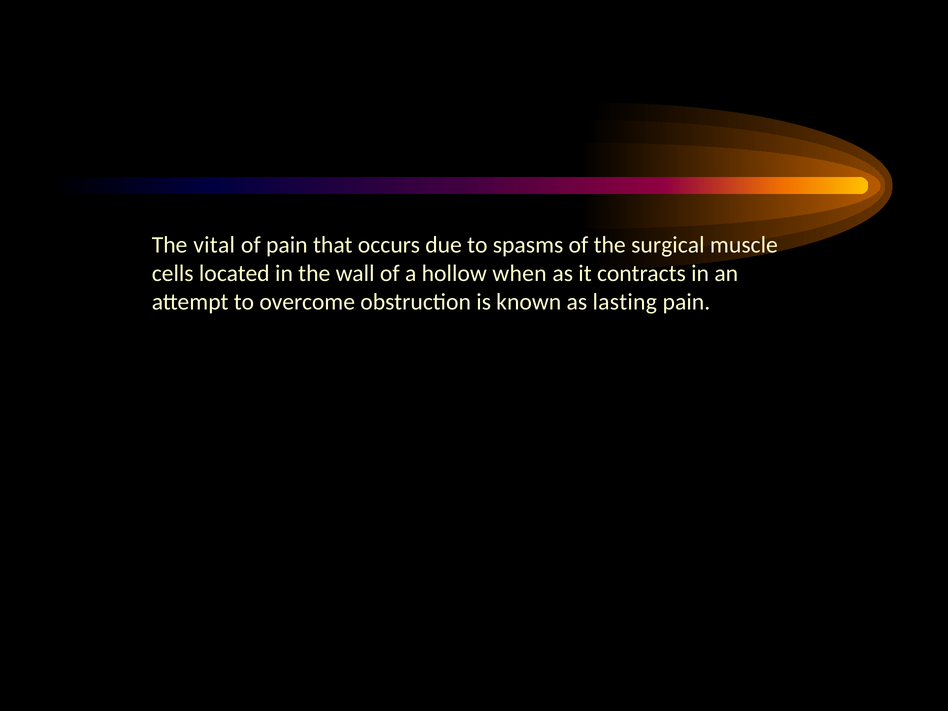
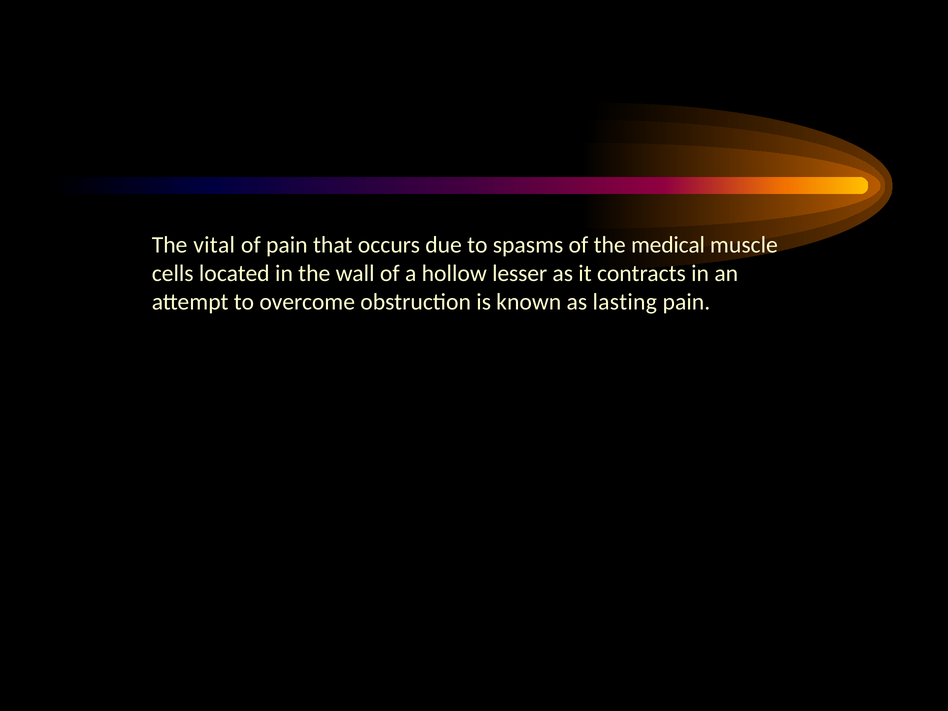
surgical: surgical -> medical
when: when -> lesser
